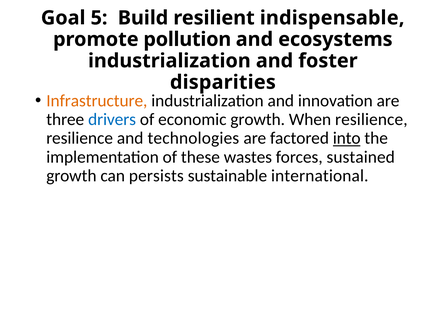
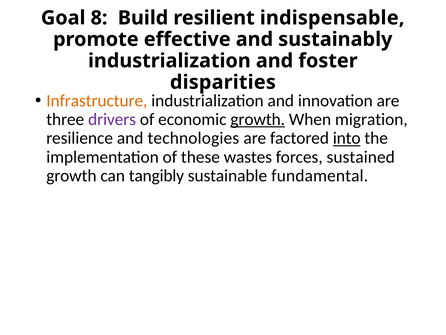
5: 5 -> 8
pollution: pollution -> effective
ecosystems: ecosystems -> sustainably
drivers colour: blue -> purple
growth at (258, 119) underline: none -> present
When resilience: resilience -> migration
persists: persists -> tangibly
international: international -> fundamental
